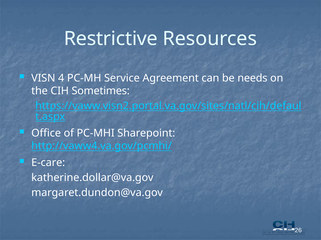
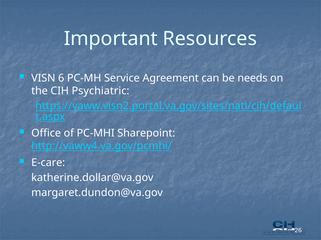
Restrictive: Restrictive -> Important
4: 4 -> 6
Sometimes: Sometimes -> Psychiatric
